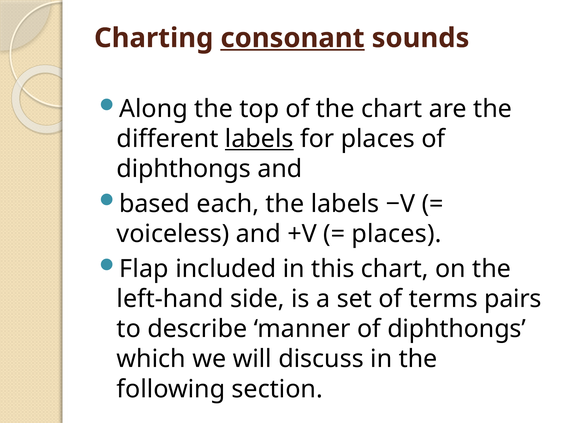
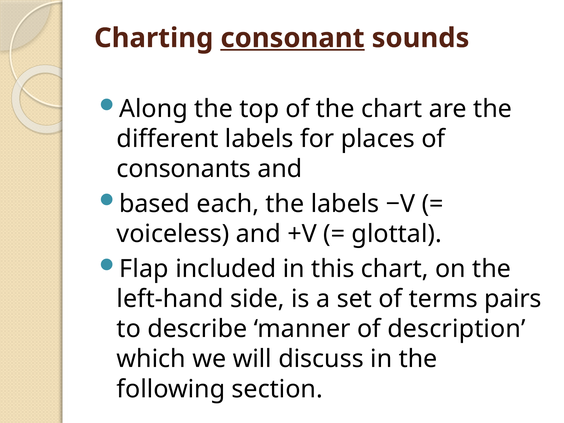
labels at (259, 139) underline: present -> none
diphthongs at (184, 169): diphthongs -> consonants
places at (397, 234): places -> glottal
manner of diphthongs: diphthongs -> description
